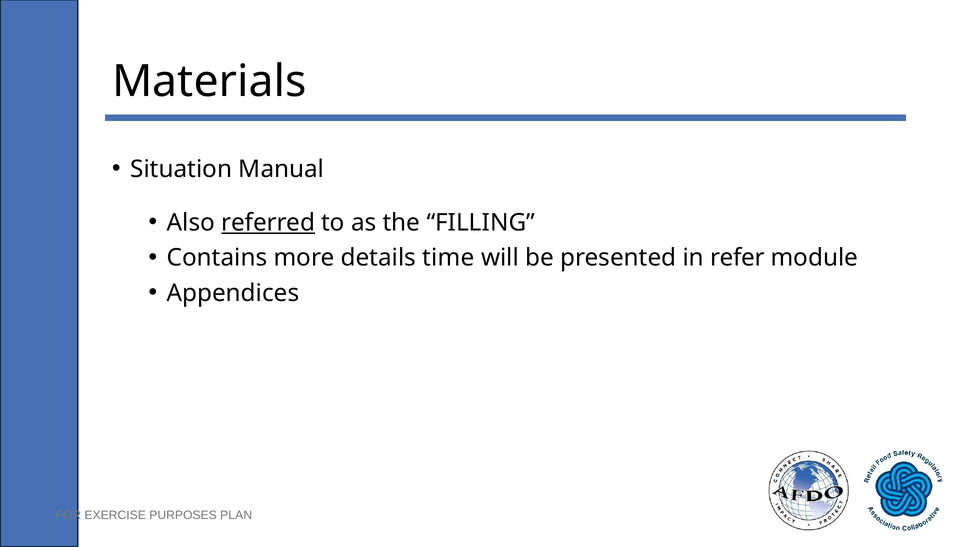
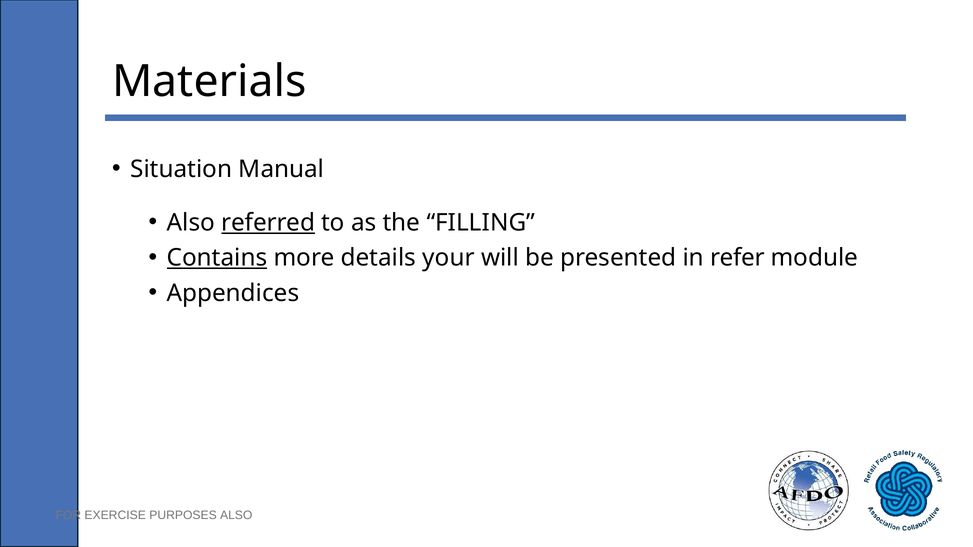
Contains underline: none -> present
time: time -> your
PURPOSES PLAN: PLAN -> ALSO
